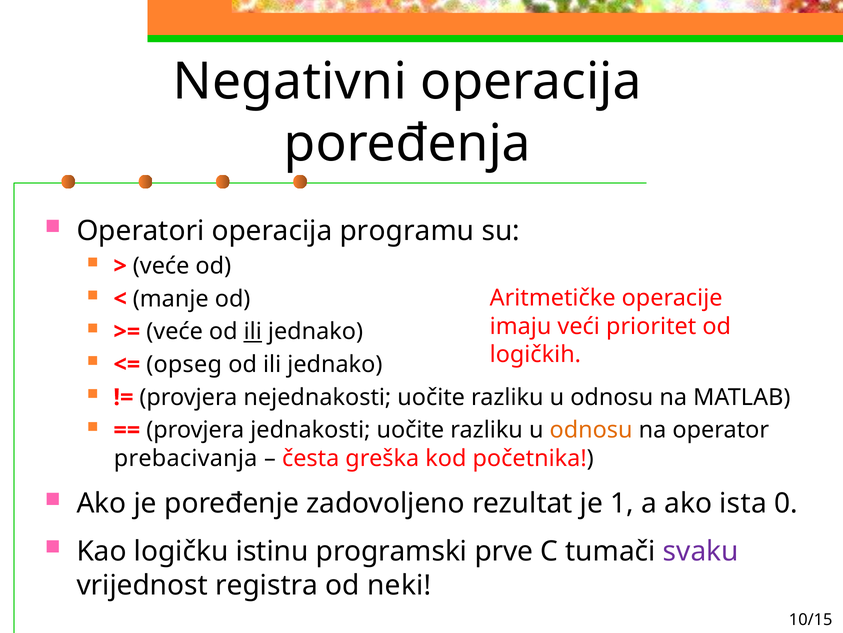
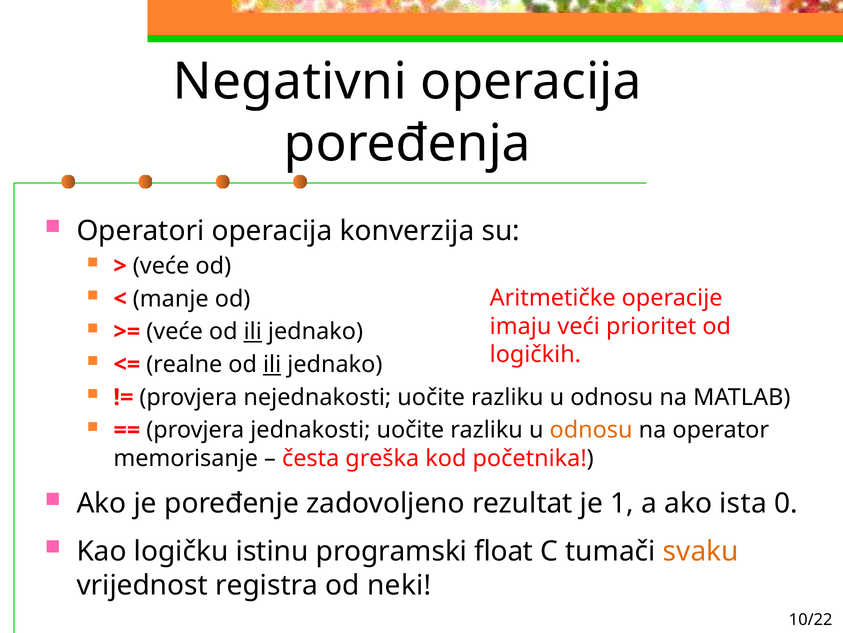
programu: programu -> konverzija
opseg: opseg -> realne
ili at (272, 364) underline: none -> present
prebacivanja: prebacivanja -> memorisanje
prve: prve -> float
svaku colour: purple -> orange
10/15: 10/15 -> 10/22
